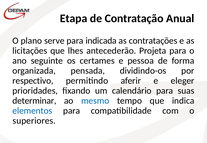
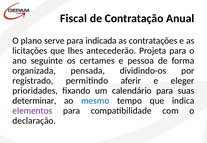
Etapa: Etapa -> Fiscal
respectivo: respectivo -> registrado
elementos colour: blue -> purple
superiores: superiores -> declaração
